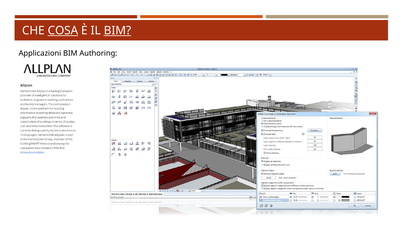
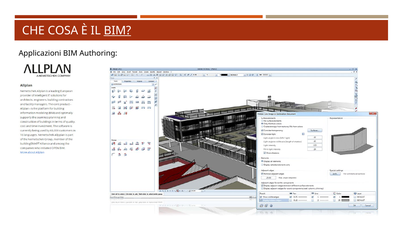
COSA underline: present -> none
